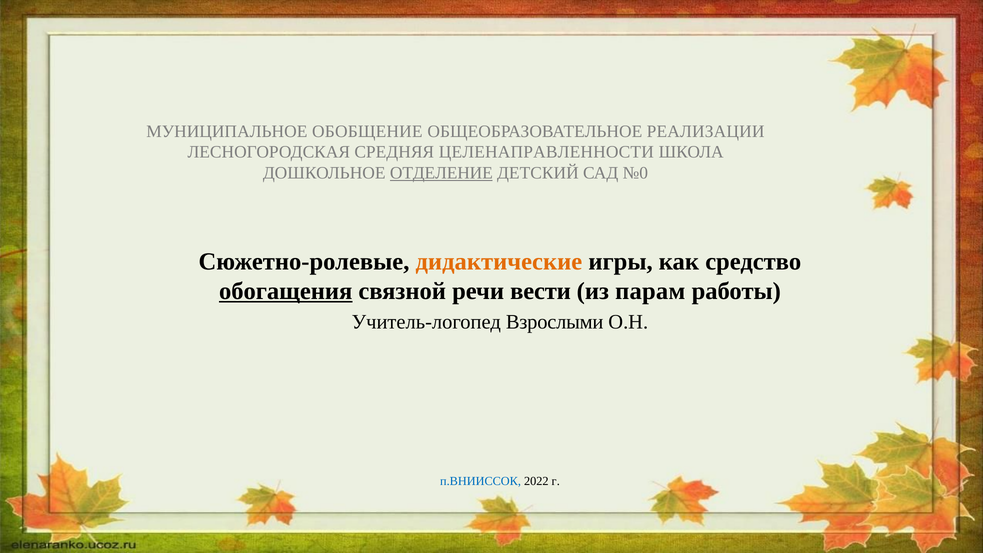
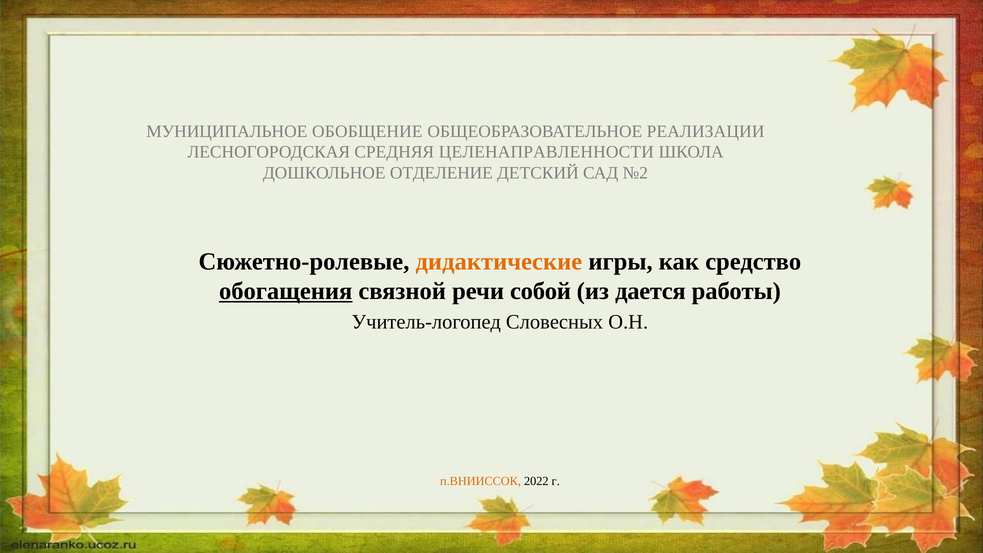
ОТДЕЛЕНИЕ underline: present -> none
№0: №0 -> №2
вести: вести -> собой
парам: парам -> дается
Взрослыми: Взрослыми -> Словесных
п.ВНИИССОК colour: blue -> orange
